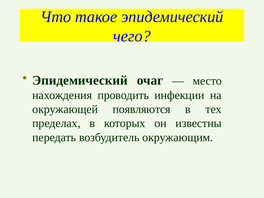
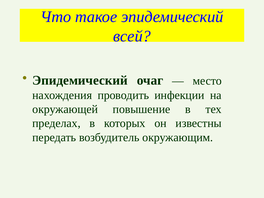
чего: чего -> всей
появляются: появляются -> повышение
